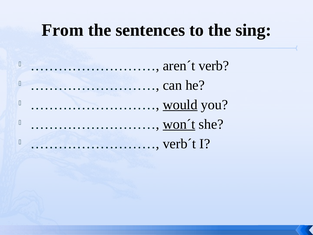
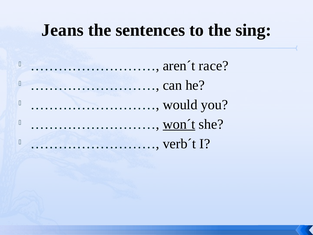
From: From -> Jeans
verb: verb -> race
would underline: present -> none
